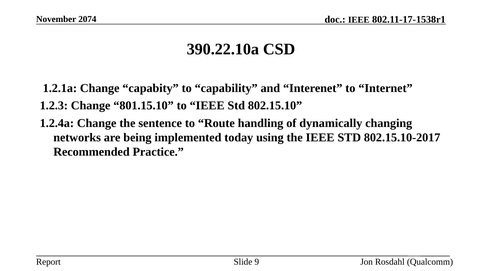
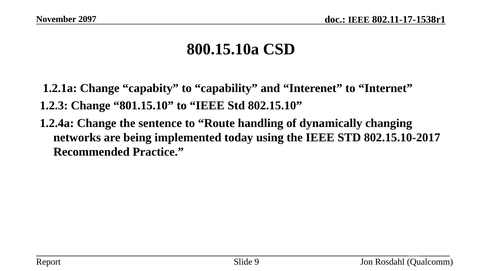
2074: 2074 -> 2097
390.22.10a: 390.22.10a -> 800.15.10a
